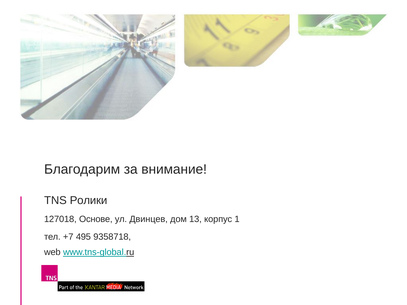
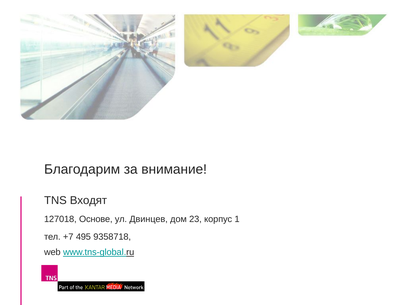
Ролики: Ролики -> Входят
13: 13 -> 23
